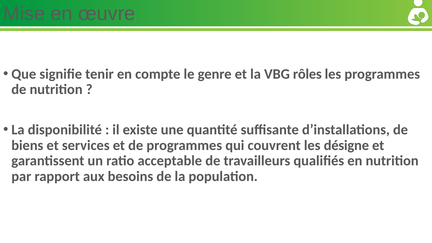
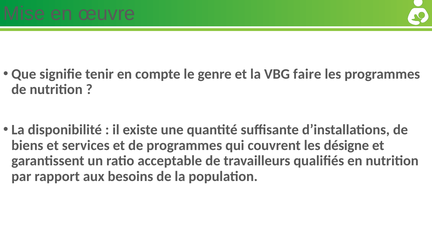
rôles: rôles -> faire
